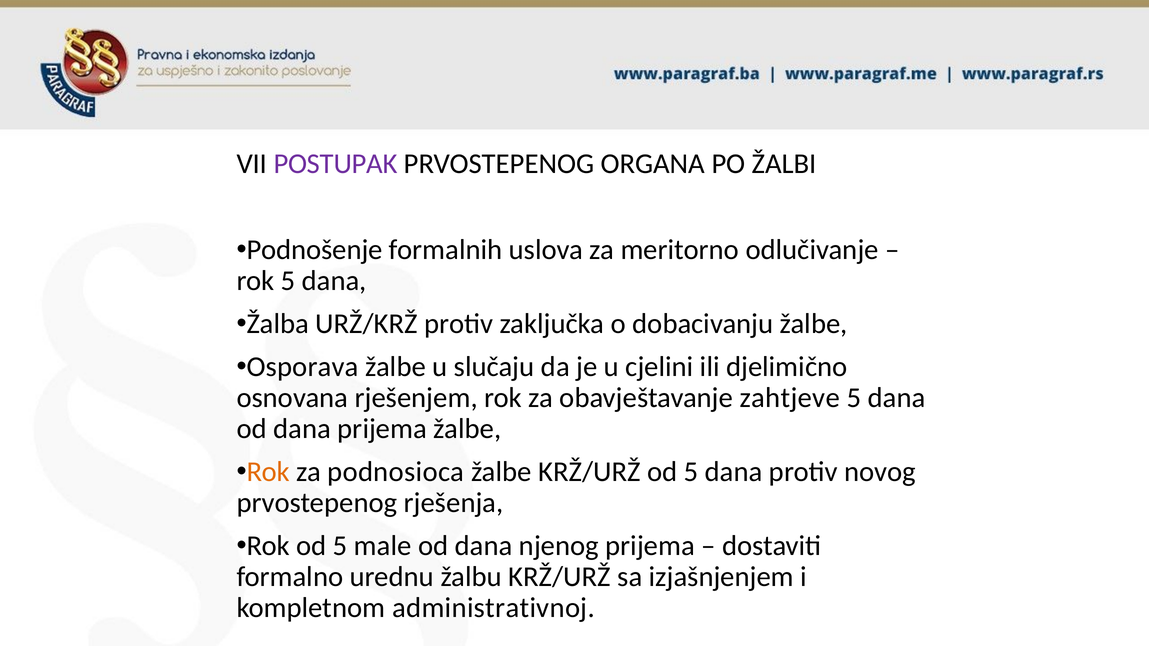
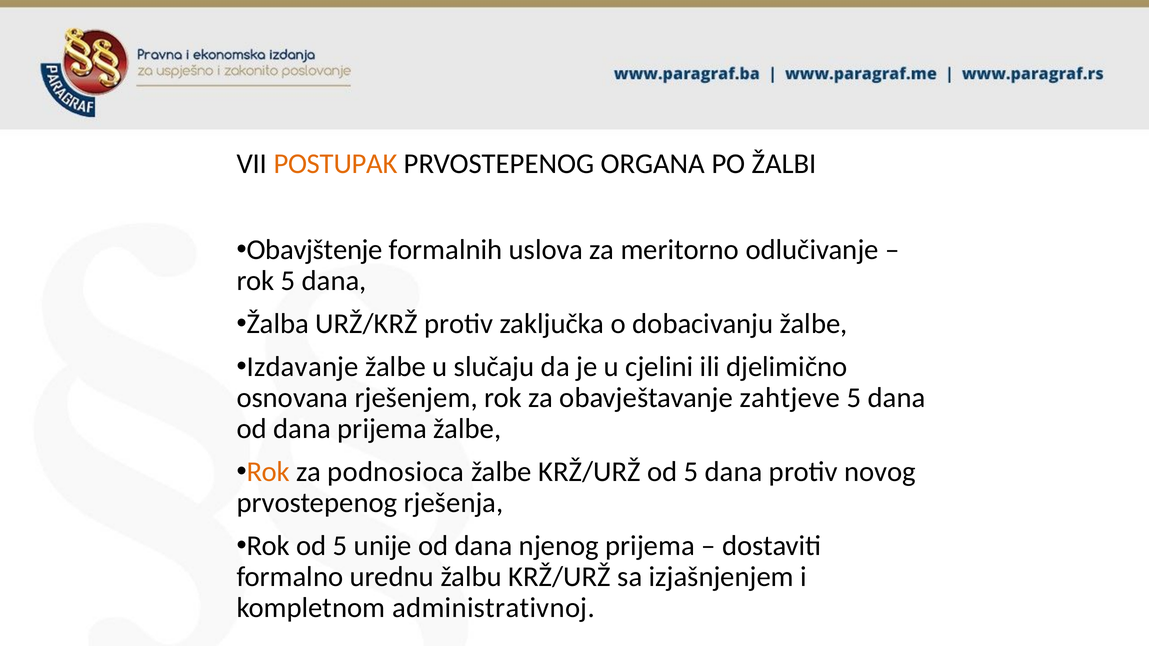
POSTUPAK colour: purple -> orange
Podnošenje: Podnošenje -> Obavjštenje
Osporava: Osporava -> Izdavanje
male: male -> unije
